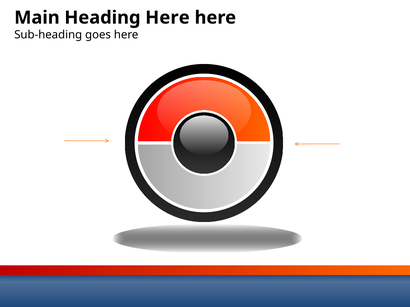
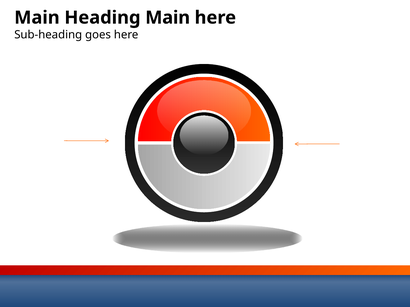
Heading Here: Here -> Main
